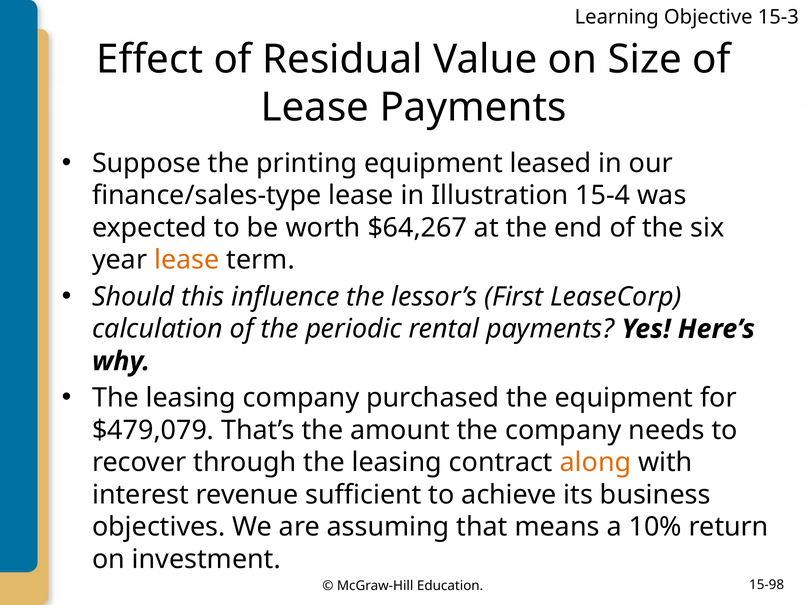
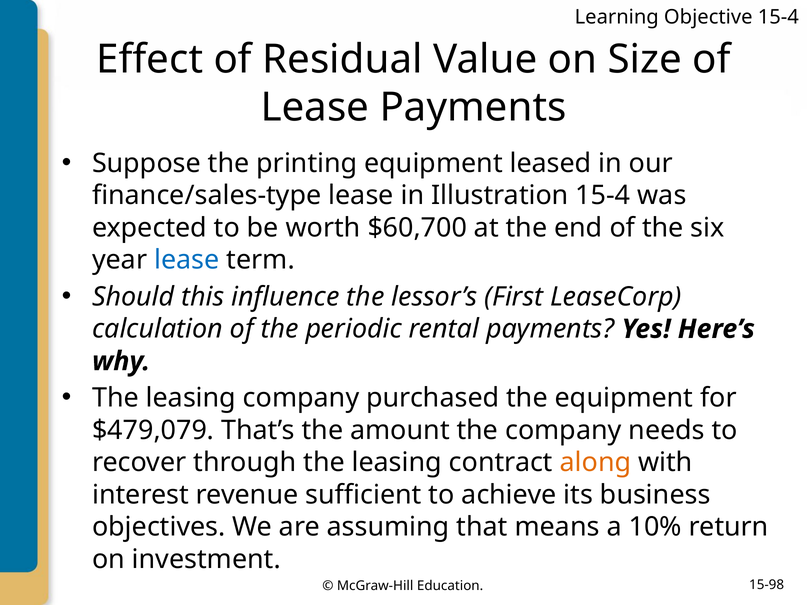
Objective 15-3: 15-3 -> 15-4
$64,267: $64,267 -> $60,700
lease at (187, 260) colour: orange -> blue
